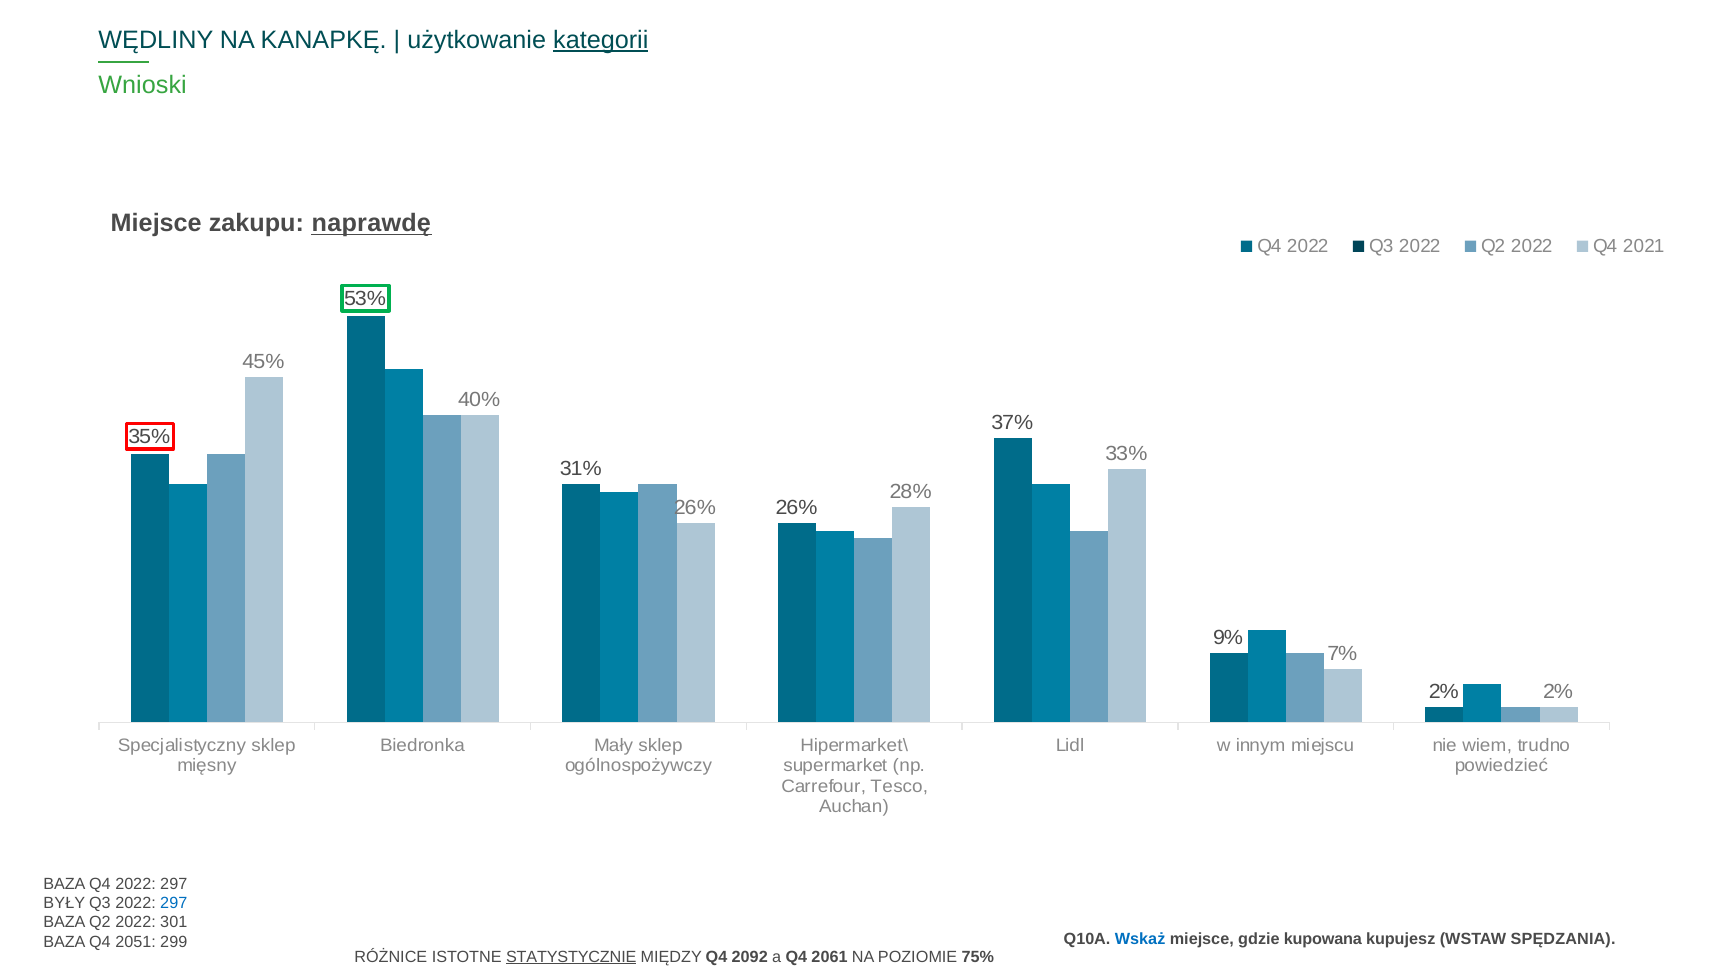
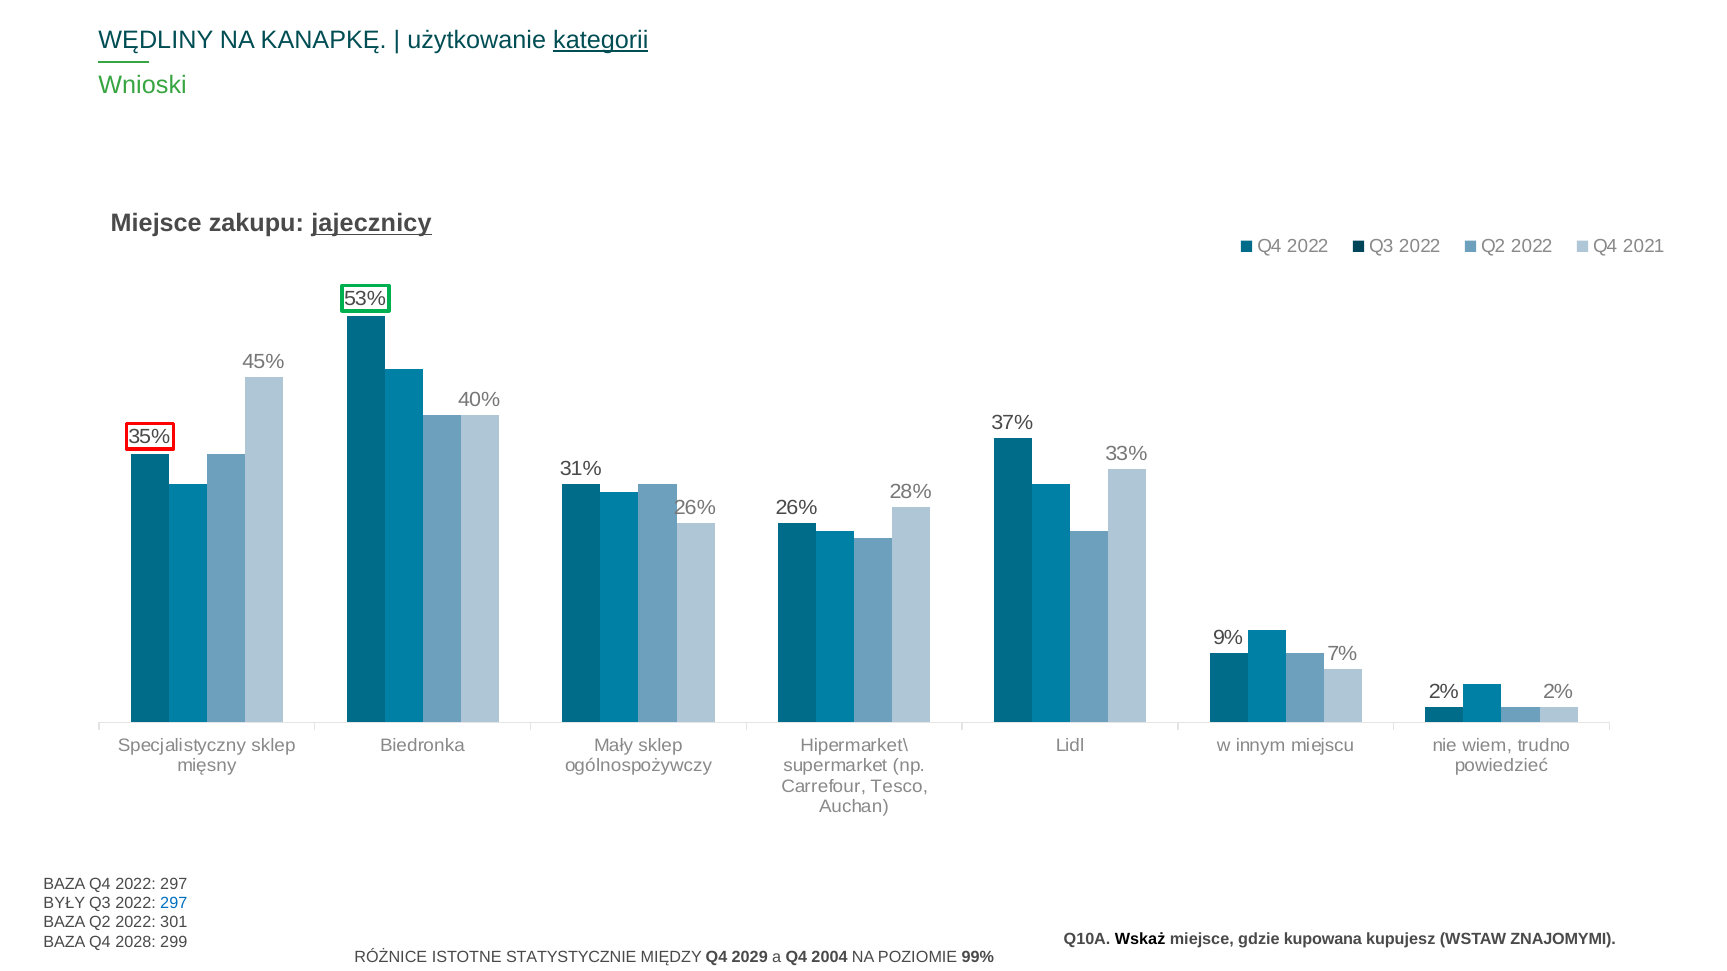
naprawdę: naprawdę -> jajecznicy
Wskaż colour: blue -> black
SPĘDZANIA: SPĘDZANIA -> ZNAJOMYMI
2051: 2051 -> 2028
STATYSTYCZNIE underline: present -> none
2092: 2092 -> 2029
2061: 2061 -> 2004
75%: 75% -> 99%
